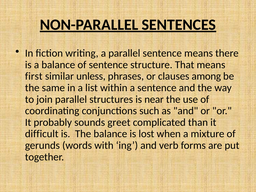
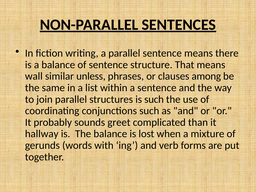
first: first -> wall
is near: near -> such
difficult: difficult -> hallway
